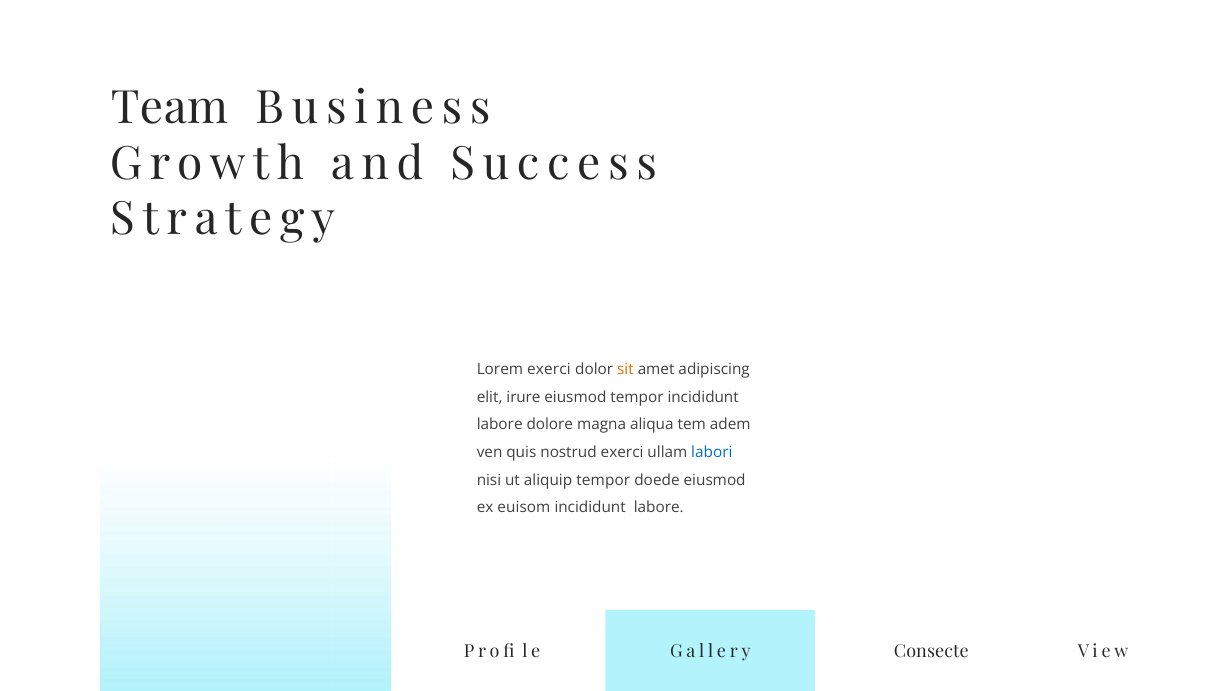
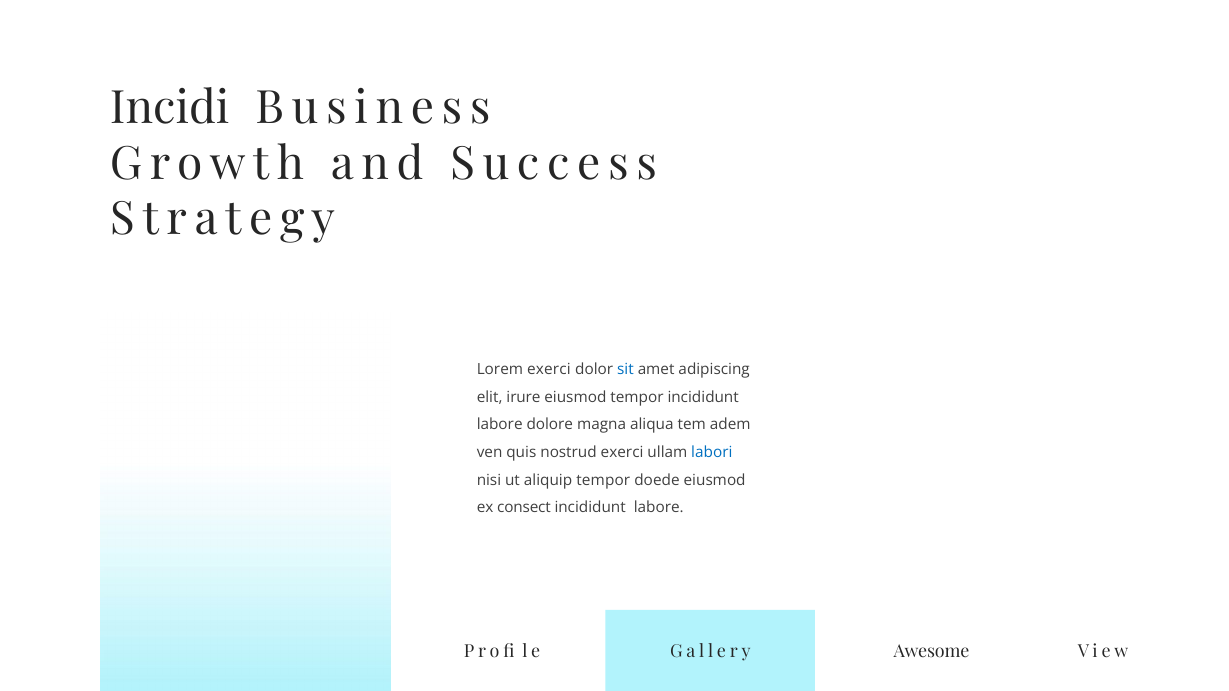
Team: Team -> Incidi
sit colour: orange -> blue
euisom: euisom -> consect
Consecte: Consecte -> Awesome
